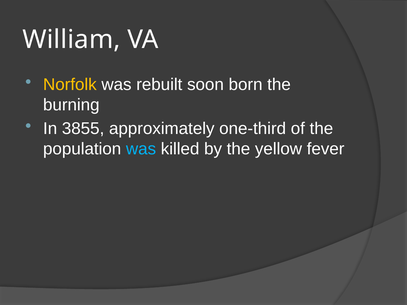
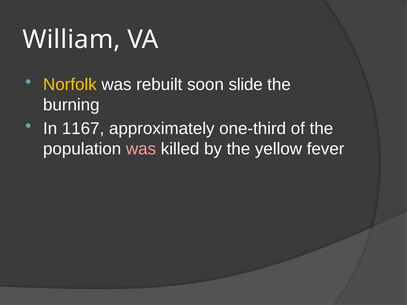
born: born -> slide
3855: 3855 -> 1167
was at (141, 149) colour: light blue -> pink
